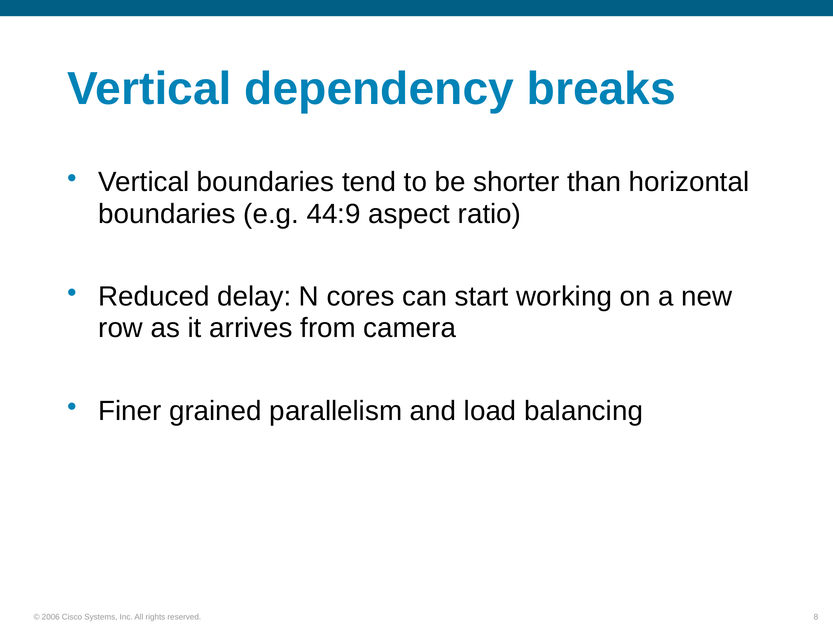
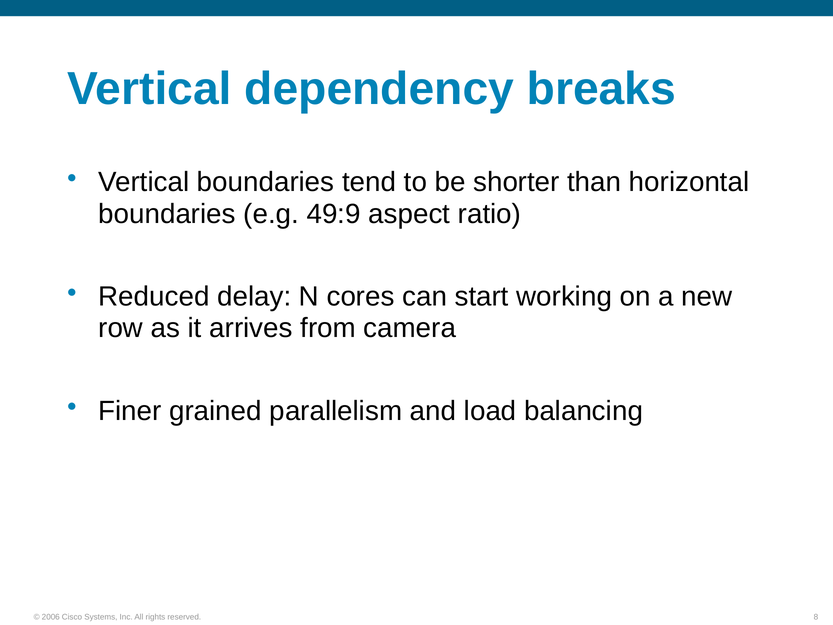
44:9: 44:9 -> 49:9
